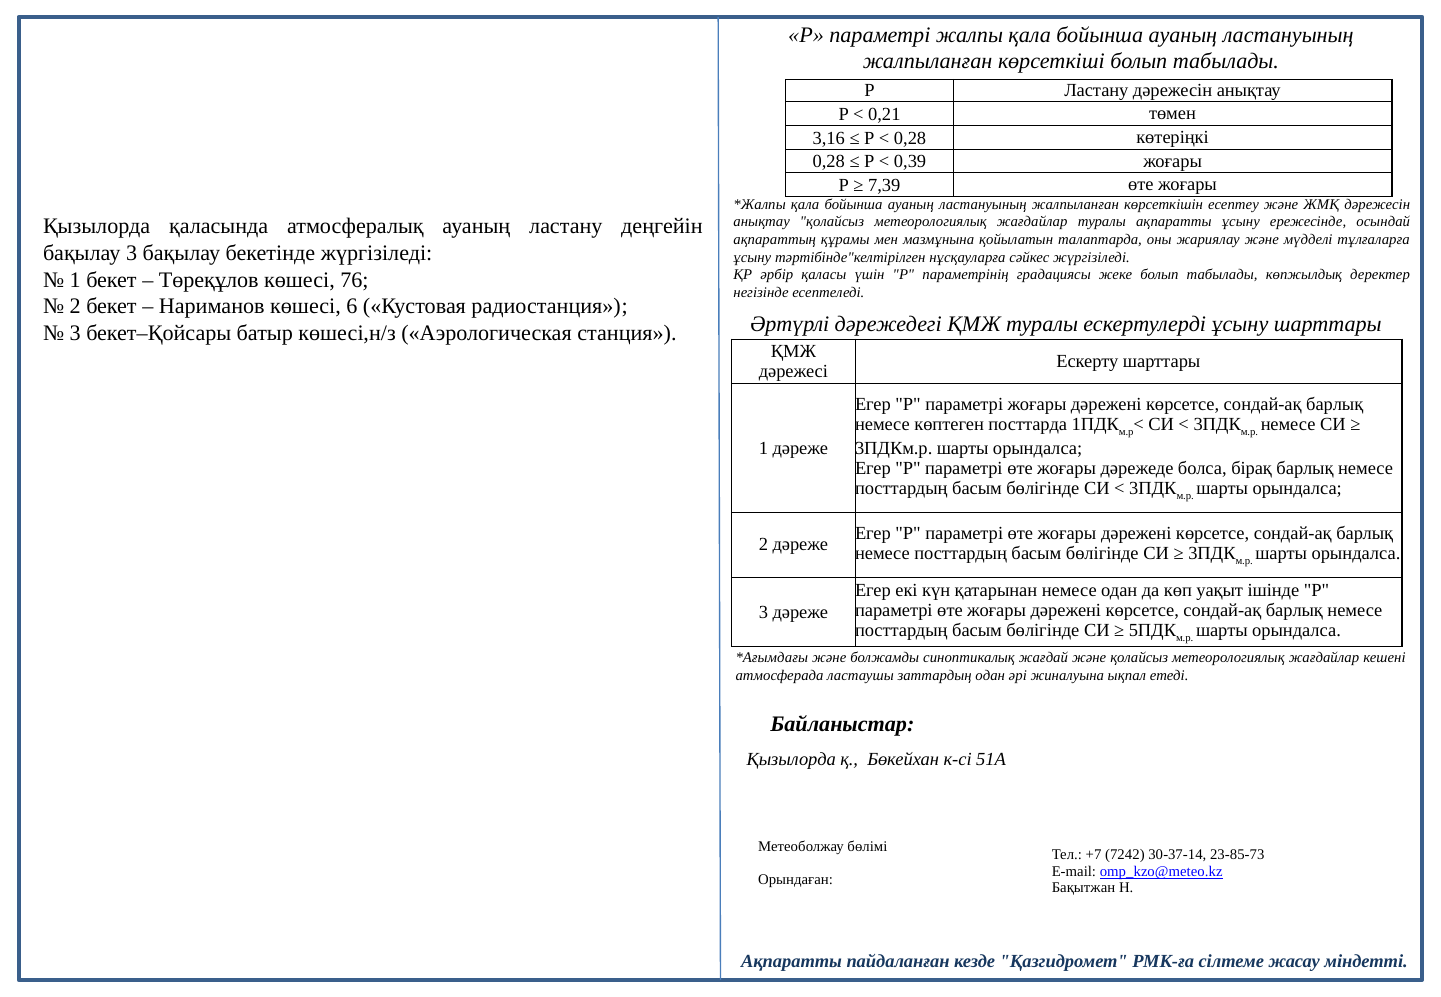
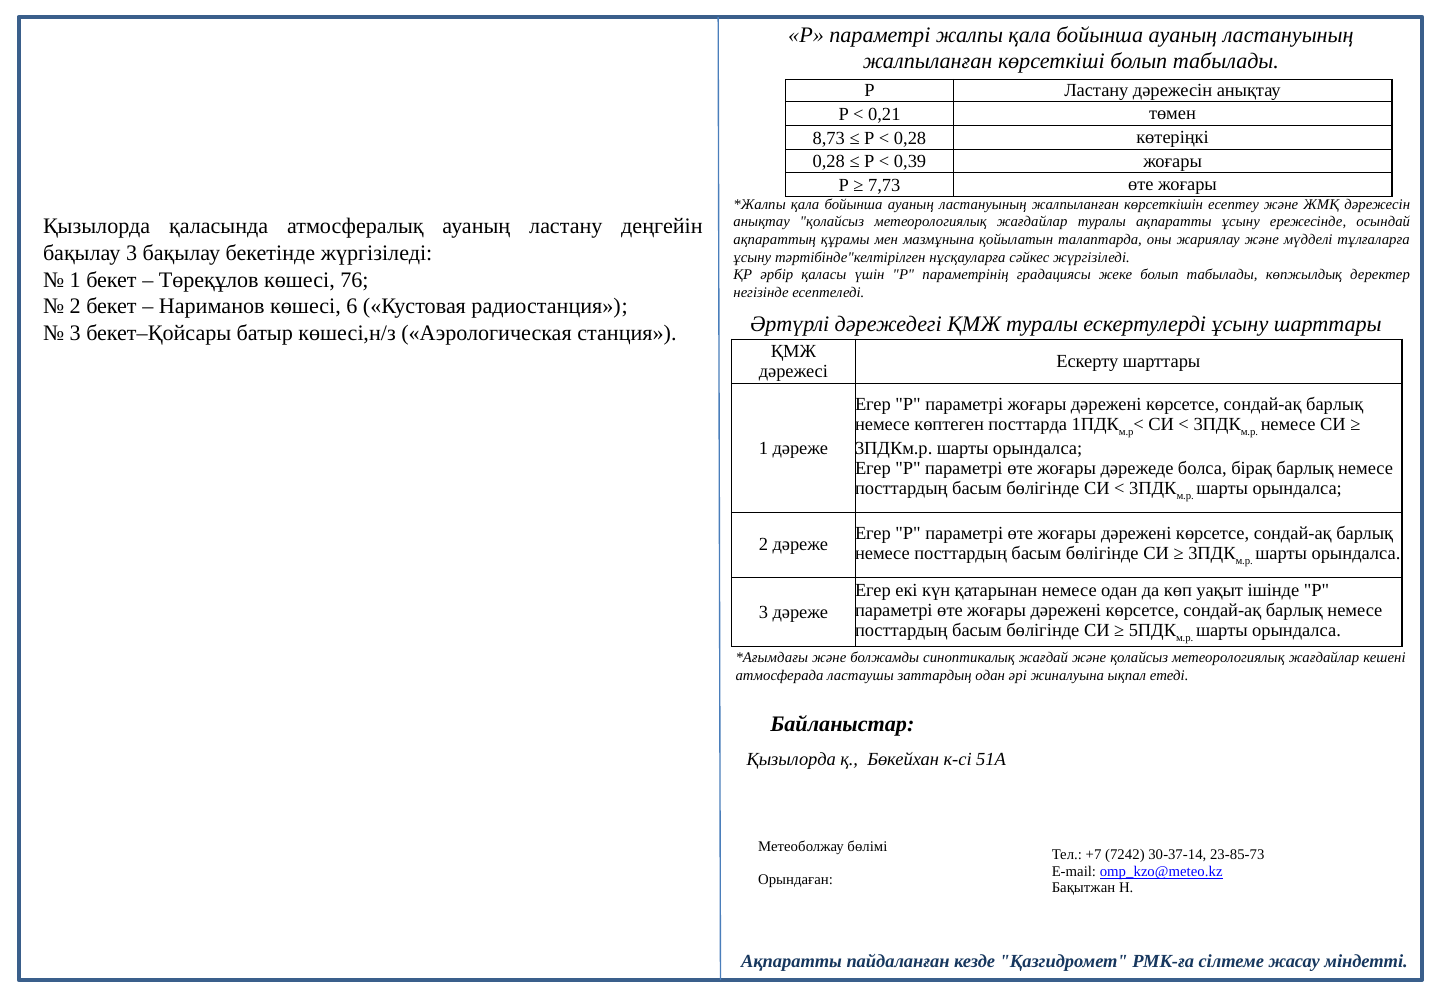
3,16: 3,16 -> 8,73
7,39: 7,39 -> 7,73
